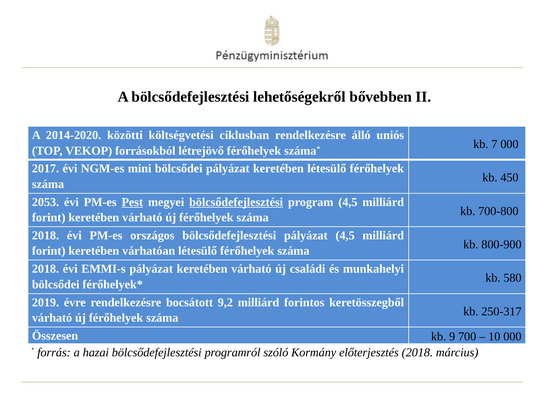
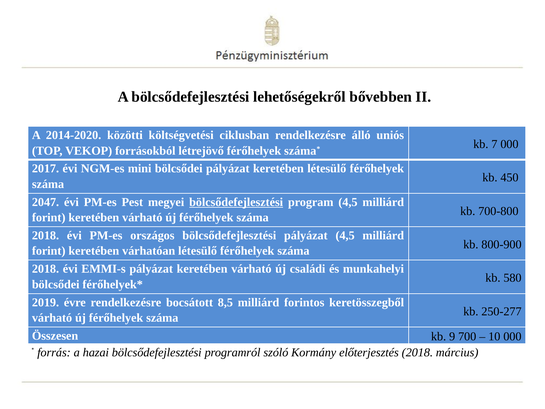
2053: 2053 -> 2047
Pest underline: present -> none
9,2: 9,2 -> 8,5
250-317: 250-317 -> 250-277
